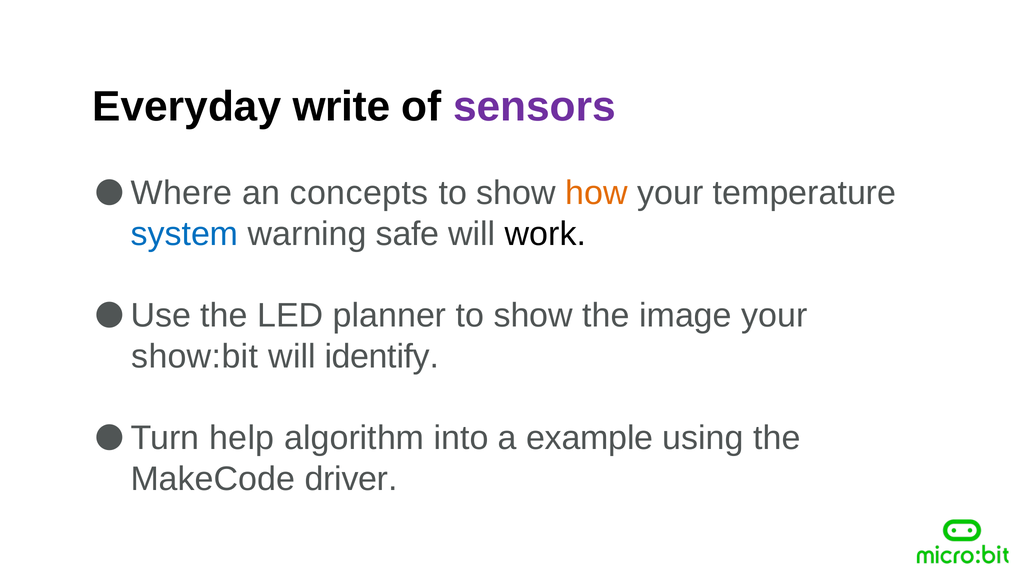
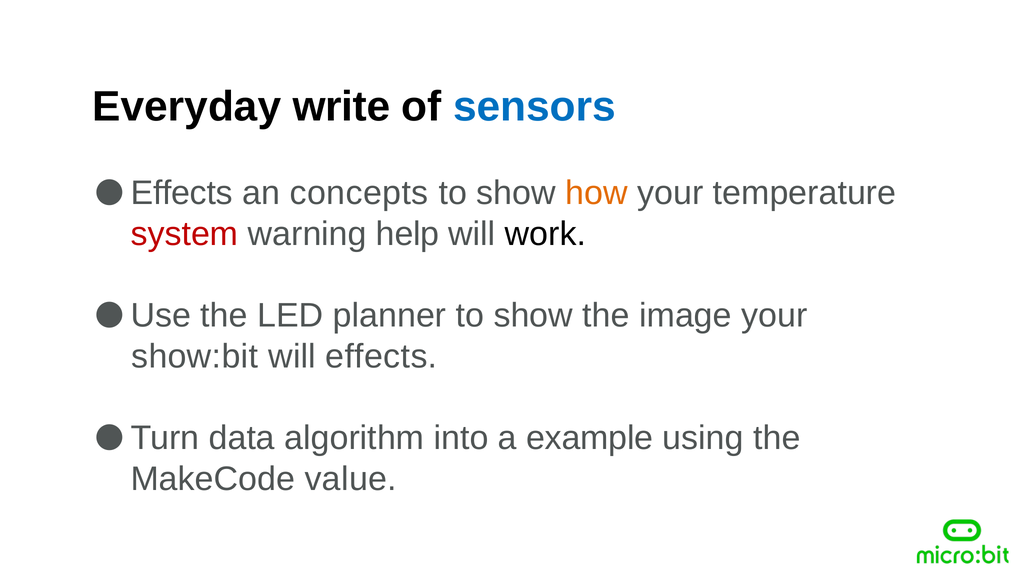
sensors colour: purple -> blue
Where at (181, 193): Where -> Effects
system colour: blue -> red
safe: safe -> help
will identify: identify -> effects
help: help -> data
driver: driver -> value
